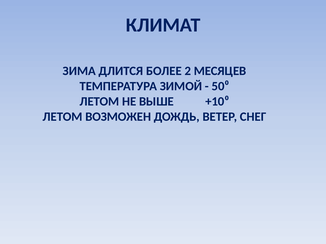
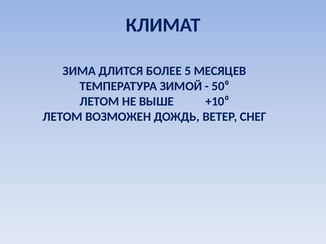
2: 2 -> 5
